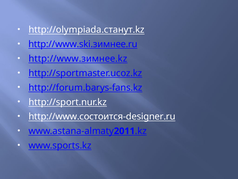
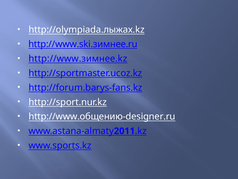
http://olympiada.станут.kz: http://olympiada.станут.kz -> http://olympiada.лыжах.kz
http://www.состоится-designer.ru: http://www.состоится-designer.ru -> http://www.общению-designer.ru
